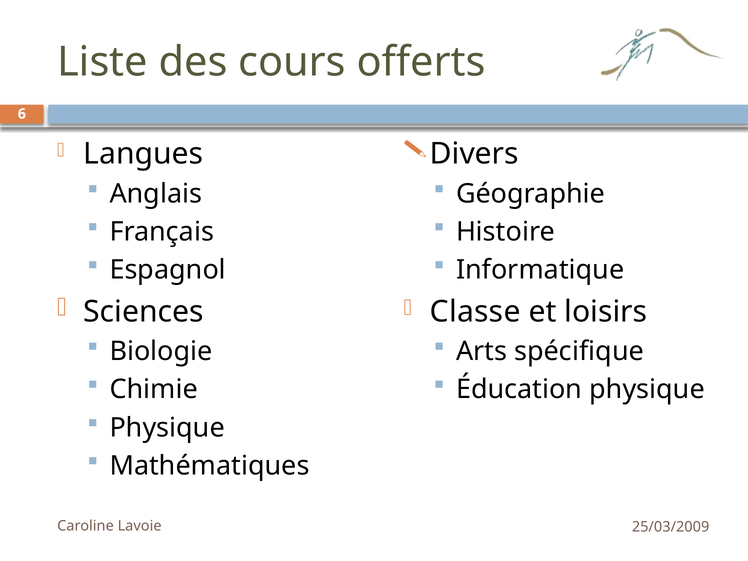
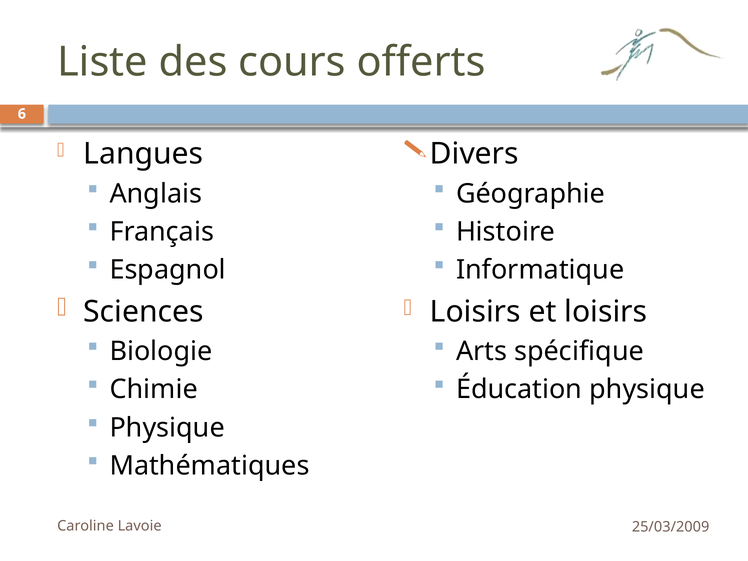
Classe at (475, 312): Classe -> Loisirs
